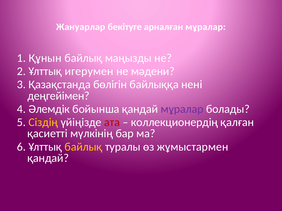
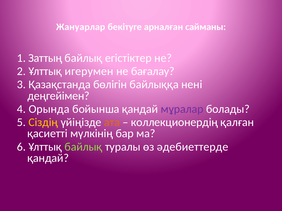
арналған мұралар: мұралар -> сайманы
Құнын: Құнын -> Заттың
маңызды: маңызды -> егістіктер
мәдени: мәдени -> бағалау
Әлемдік: Әлемдік -> Орында
ата colour: red -> orange
байлық at (83, 147) colour: yellow -> light green
жұмыстармен: жұмыстармен -> әдебиеттерде
